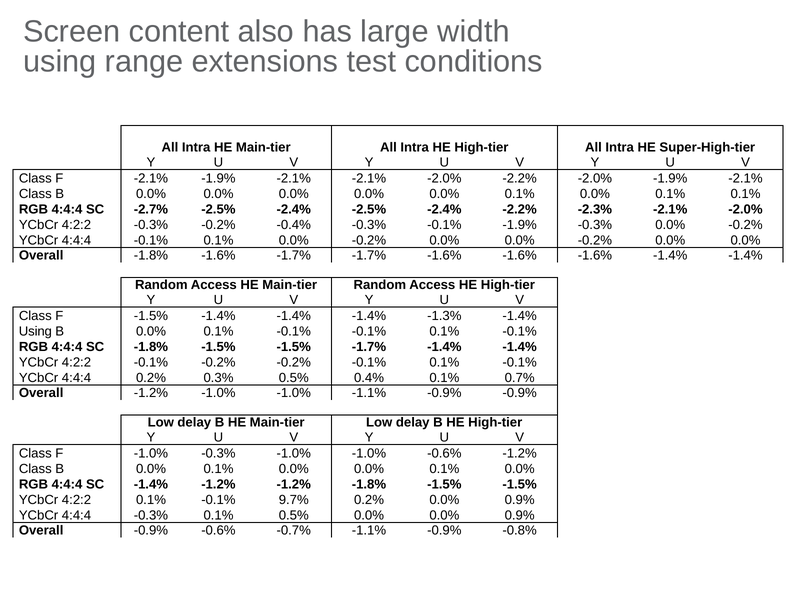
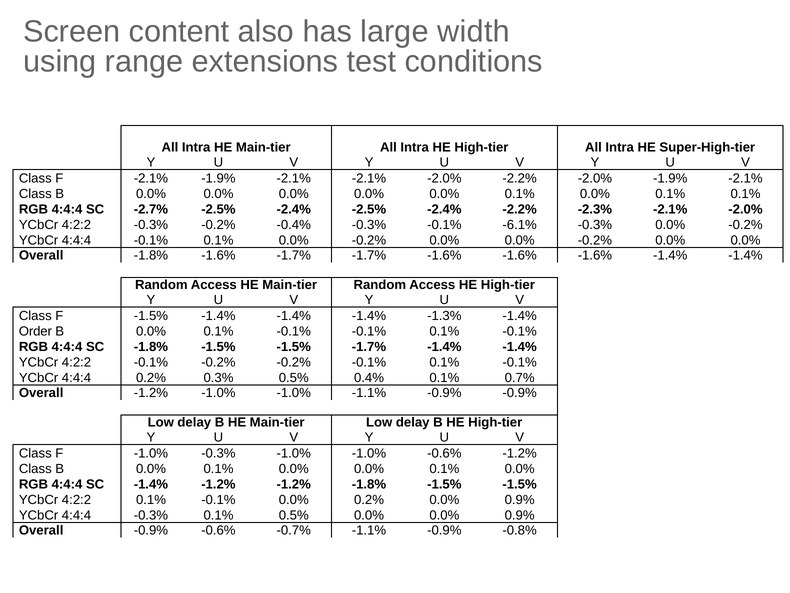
-0.1% -1.9%: -1.9% -> -6.1%
Using at (35, 331): Using -> Order
-0.1% 9.7%: 9.7% -> 0.0%
